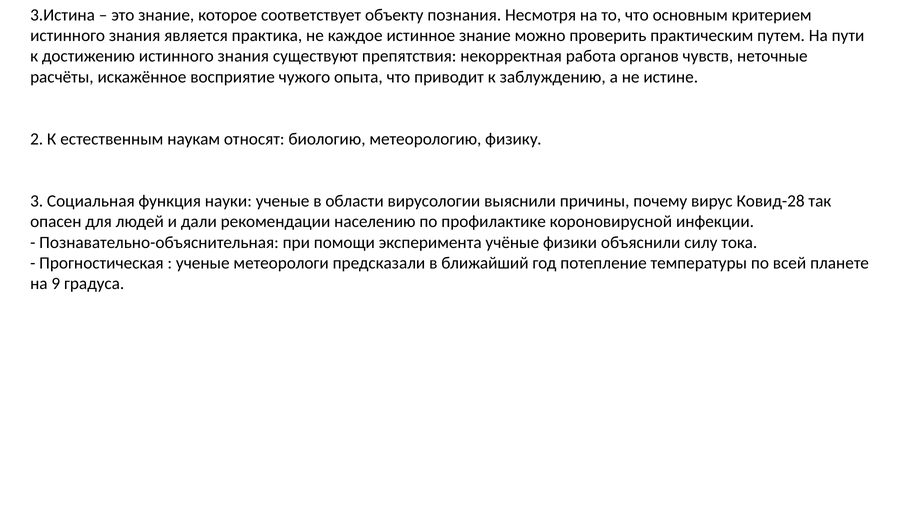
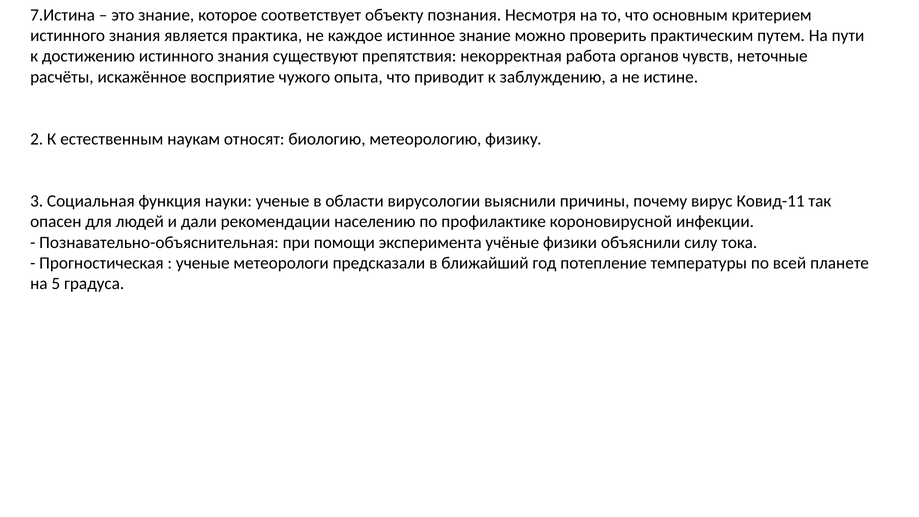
3.Истина: 3.Истина -> 7.Истина
Ковид-28: Ковид-28 -> Ковид-11
9: 9 -> 5
